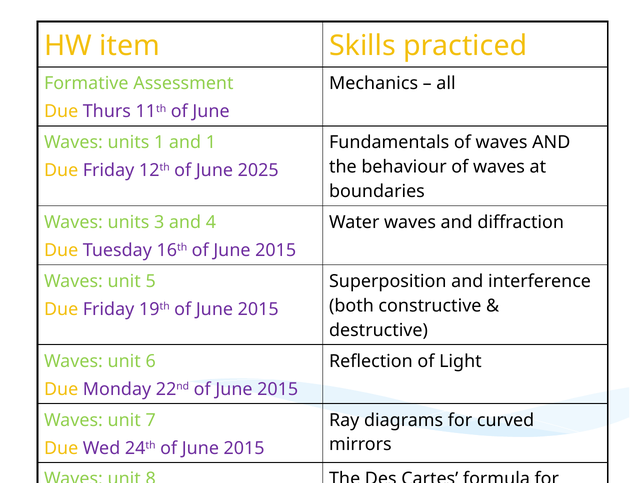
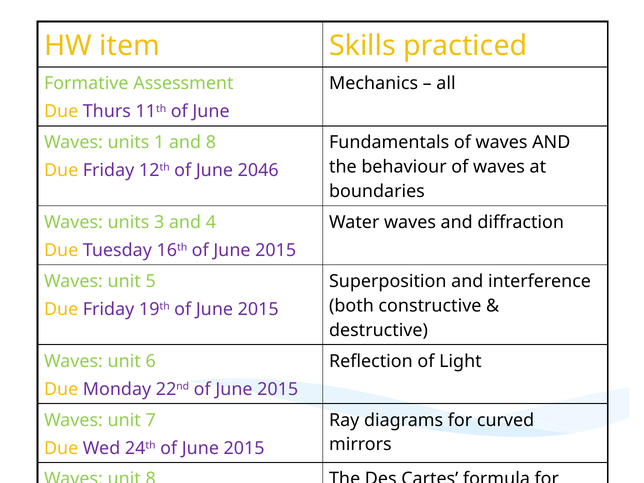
and 1: 1 -> 8
2025: 2025 -> 2046
